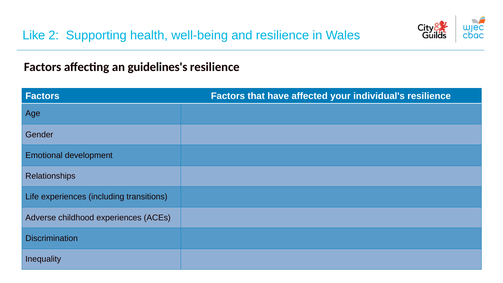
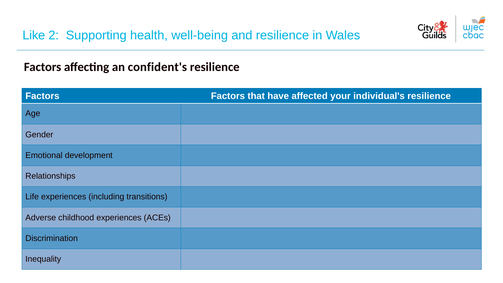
guidelines's: guidelines's -> confident's
